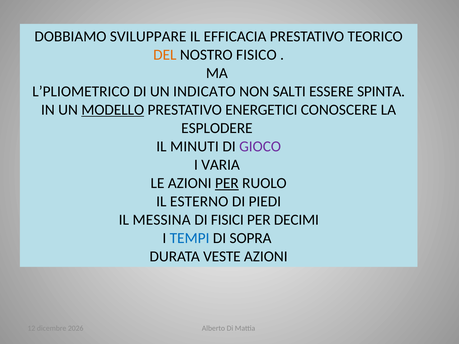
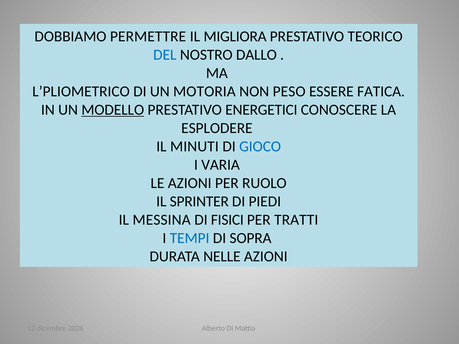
SVILUPPARE: SVILUPPARE -> PERMETTRE
EFFICACIA: EFFICACIA -> MIGLIORA
DEL colour: orange -> blue
FISICO: FISICO -> DALLO
INDICATO: INDICATO -> MOTORIA
SALTI: SALTI -> PESO
SPINTA: SPINTA -> FATICA
GIOCO colour: purple -> blue
PER at (227, 183) underline: present -> none
ESTERNO: ESTERNO -> SPRINTER
DECIMI: DECIMI -> TRATTI
VESTE: VESTE -> NELLE
